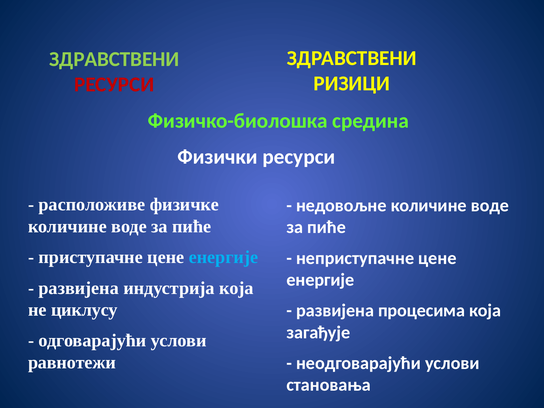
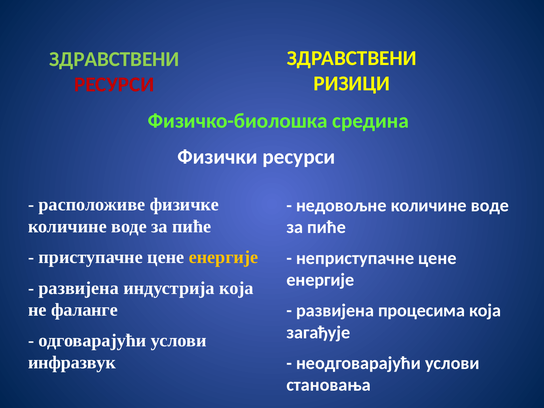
енергије at (223, 257) colour: light blue -> yellow
циклусу: циклусу -> фаланге
равнотежи: равнотежи -> инфразвук
